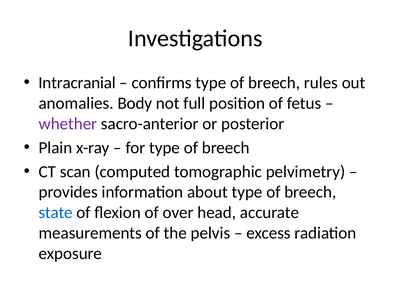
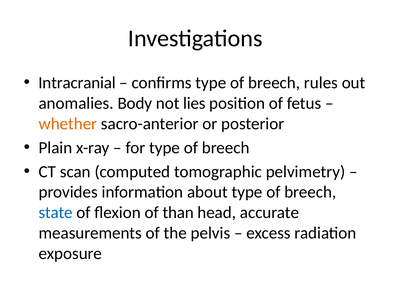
full: full -> lies
whether colour: purple -> orange
over: over -> than
